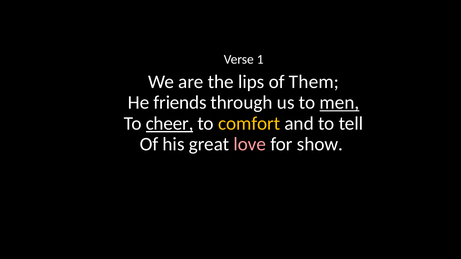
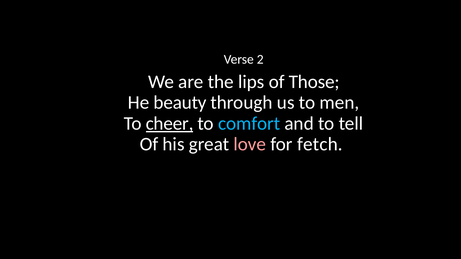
1: 1 -> 2
Them: Them -> Those
friends: friends -> beauty
men underline: present -> none
comfort colour: yellow -> light blue
show: show -> fetch
